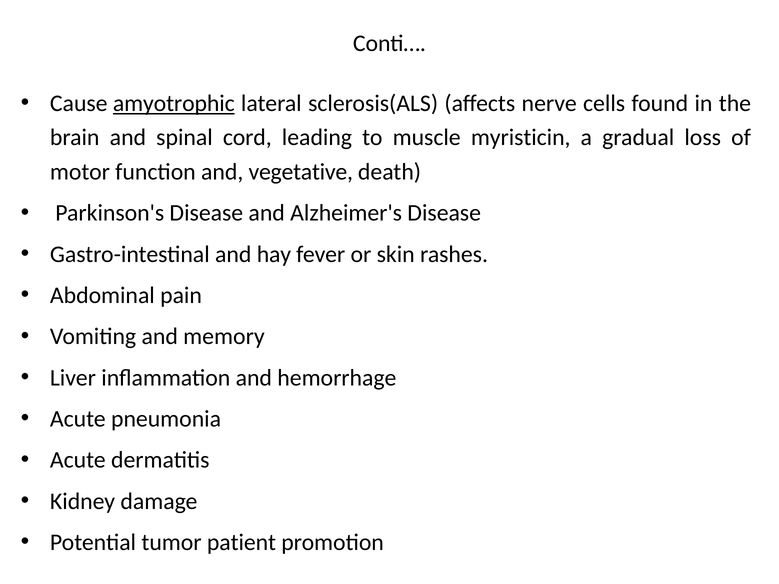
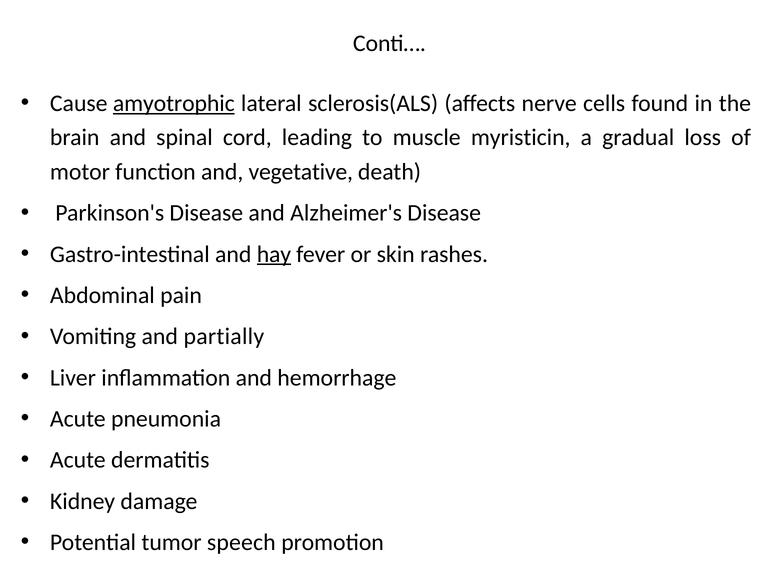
hay underline: none -> present
memory: memory -> partially
patient: patient -> speech
